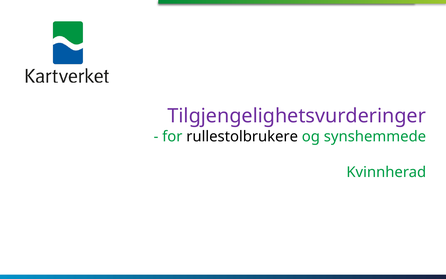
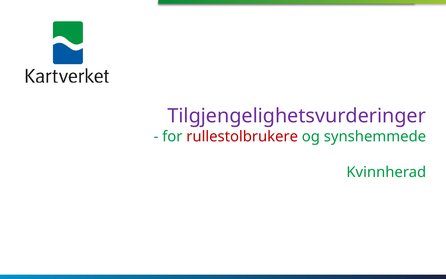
rullestolbrukere colour: black -> red
